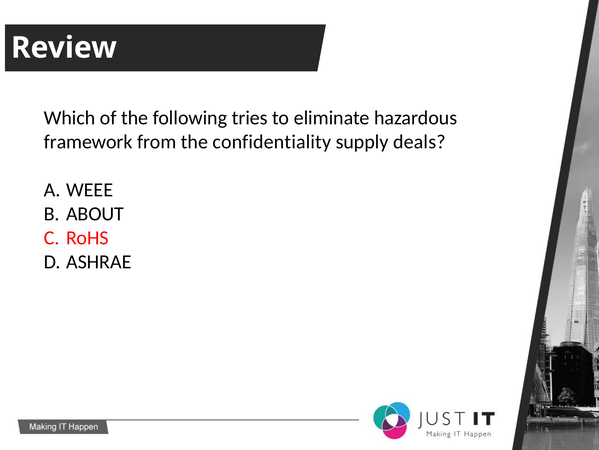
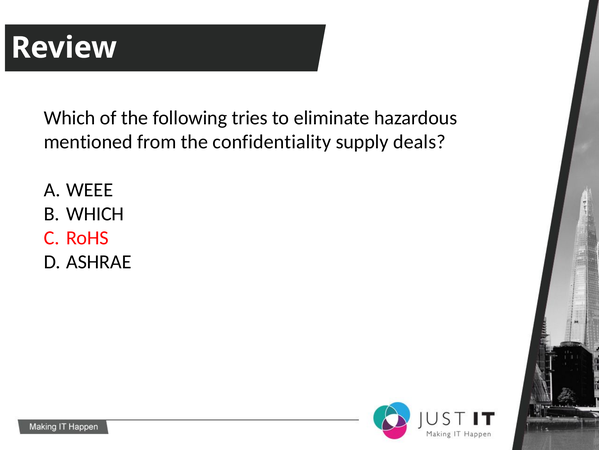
framework: framework -> mentioned
ABOUT at (95, 214): ABOUT -> WHICH
